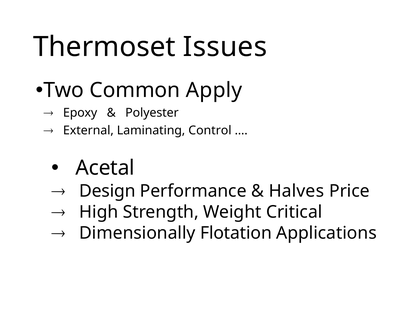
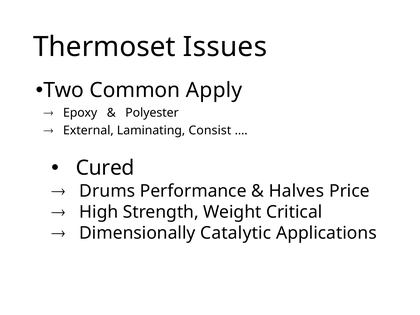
Control: Control -> Consist
Acetal: Acetal -> Cured
Design: Design -> Drums
Flotation: Flotation -> Catalytic
